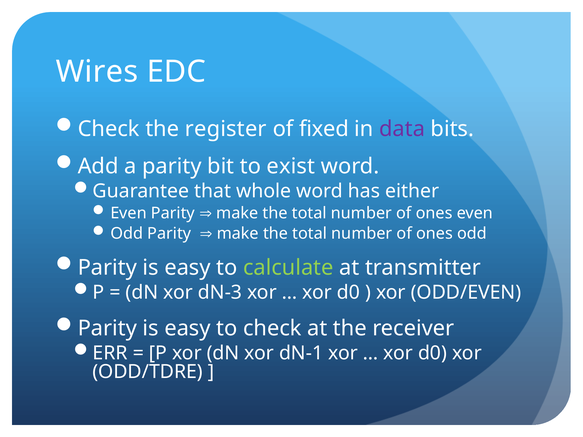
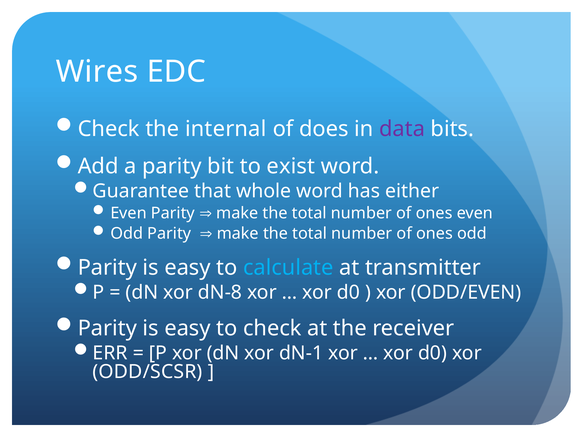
register: register -> internal
fixed: fixed -> does
calculate colour: light green -> light blue
dN-3: dN-3 -> dN-8
ODD/TDRE: ODD/TDRE -> ODD/SCSR
